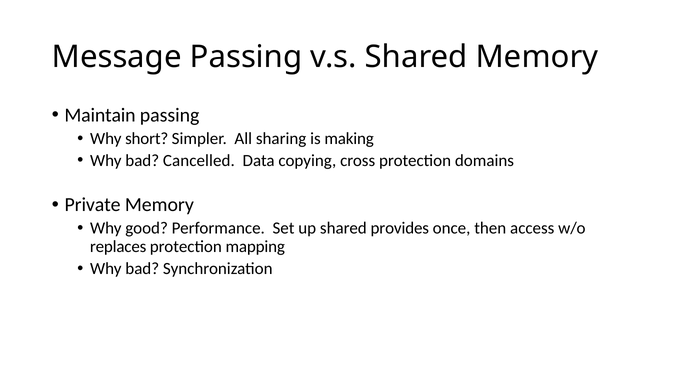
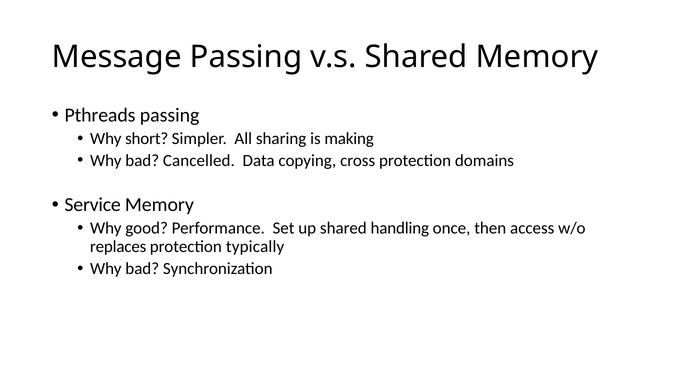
Maintain: Maintain -> Pthreads
Private: Private -> Service
provides: provides -> handling
mapping: mapping -> typically
